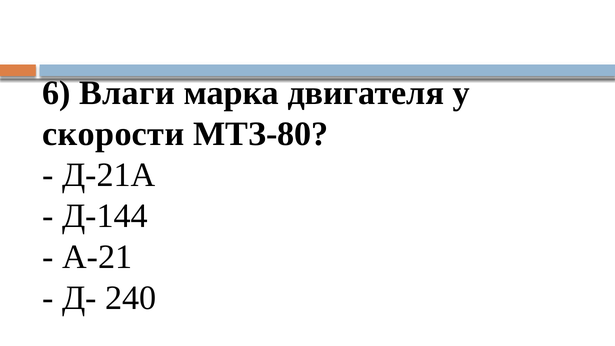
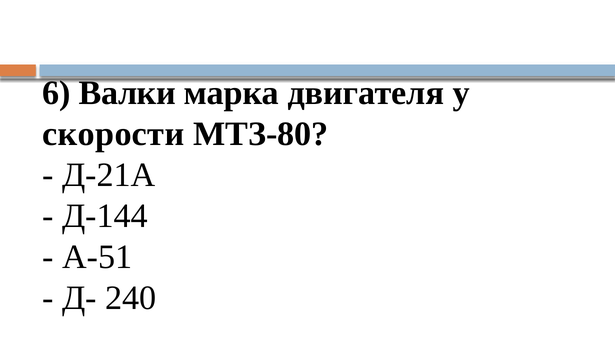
Влаги: Влаги -> Валки
А-21: А-21 -> А-51
